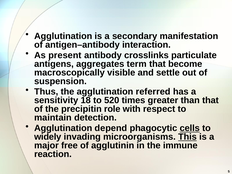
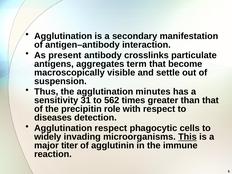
referred: referred -> minutes
18: 18 -> 31
520: 520 -> 562
maintain: maintain -> diseases
Agglutination depend: depend -> respect
cells underline: present -> none
free: free -> titer
